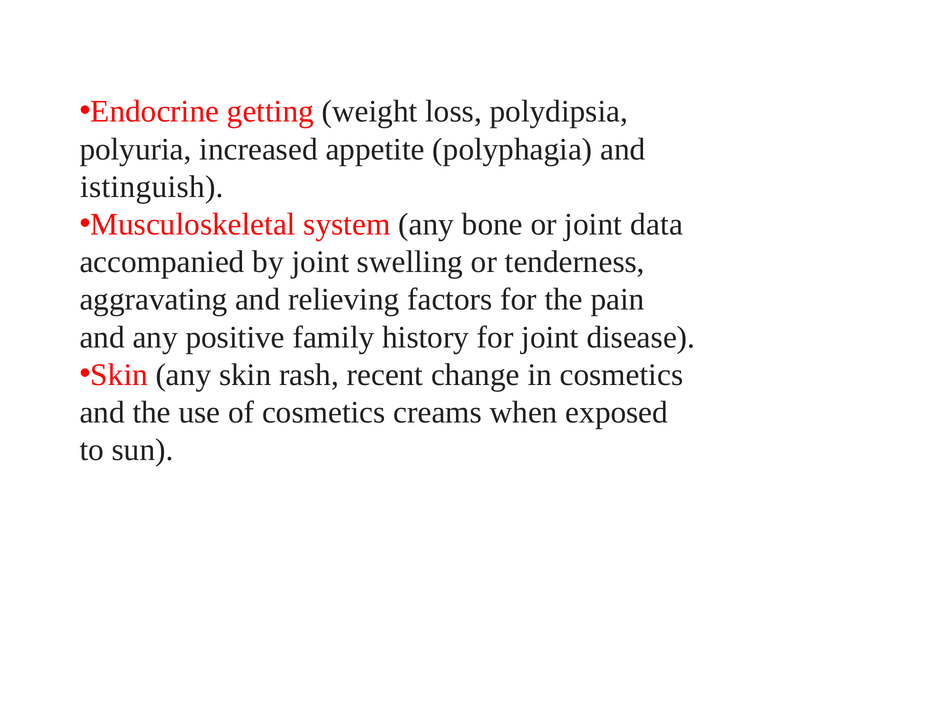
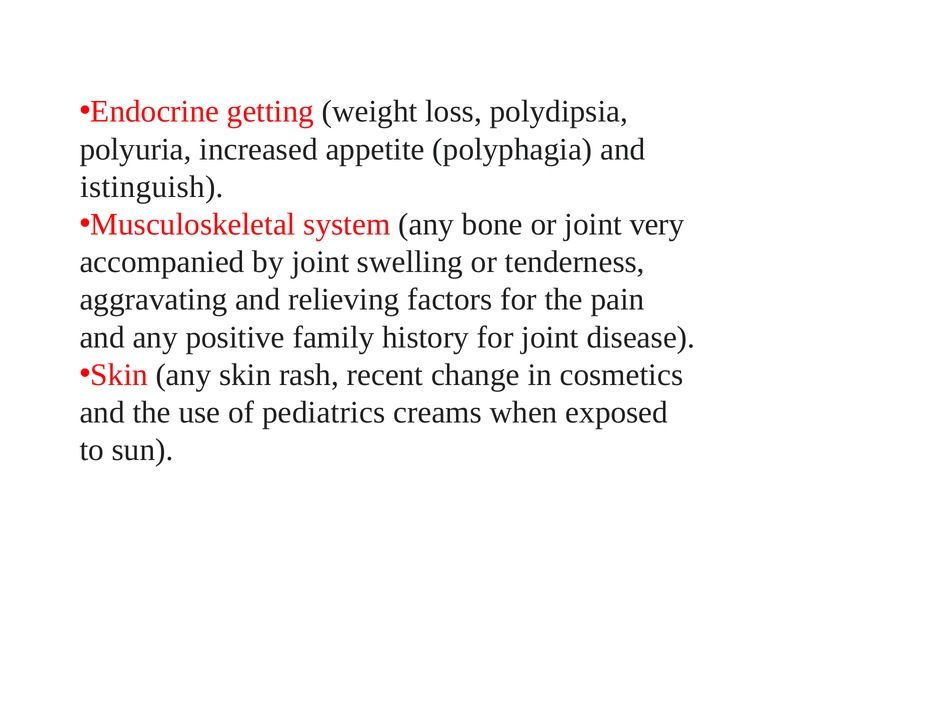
data: data -> very
of cosmetics: cosmetics -> pediatrics
